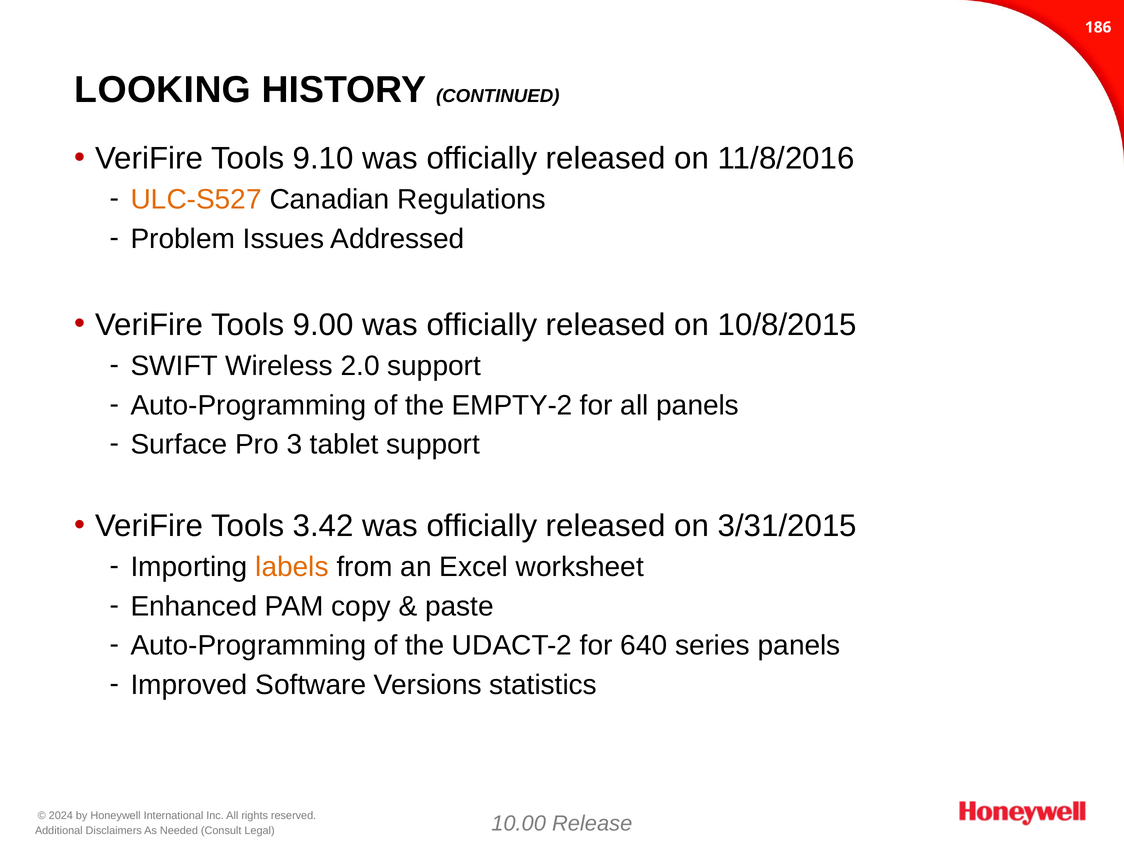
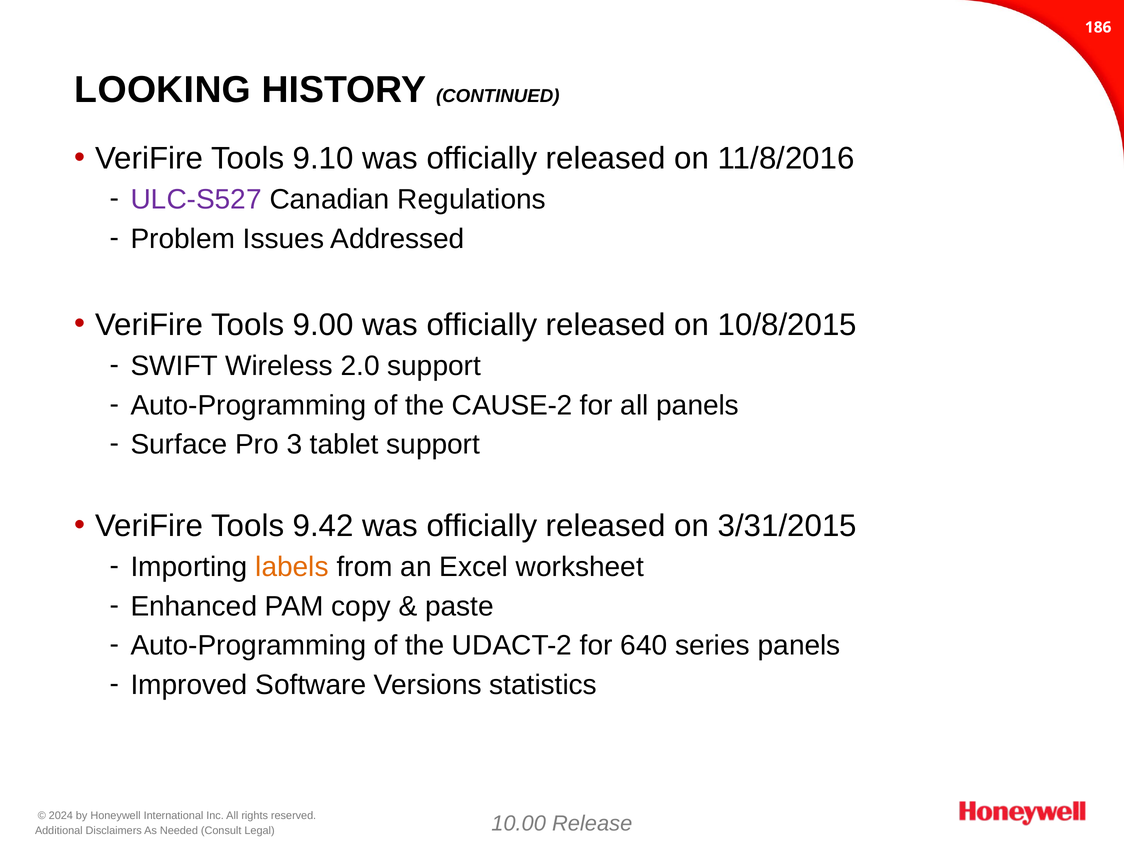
ULC-S527 colour: orange -> purple
EMPTY-2: EMPTY-2 -> CAUSE-2
3.42: 3.42 -> 9.42
